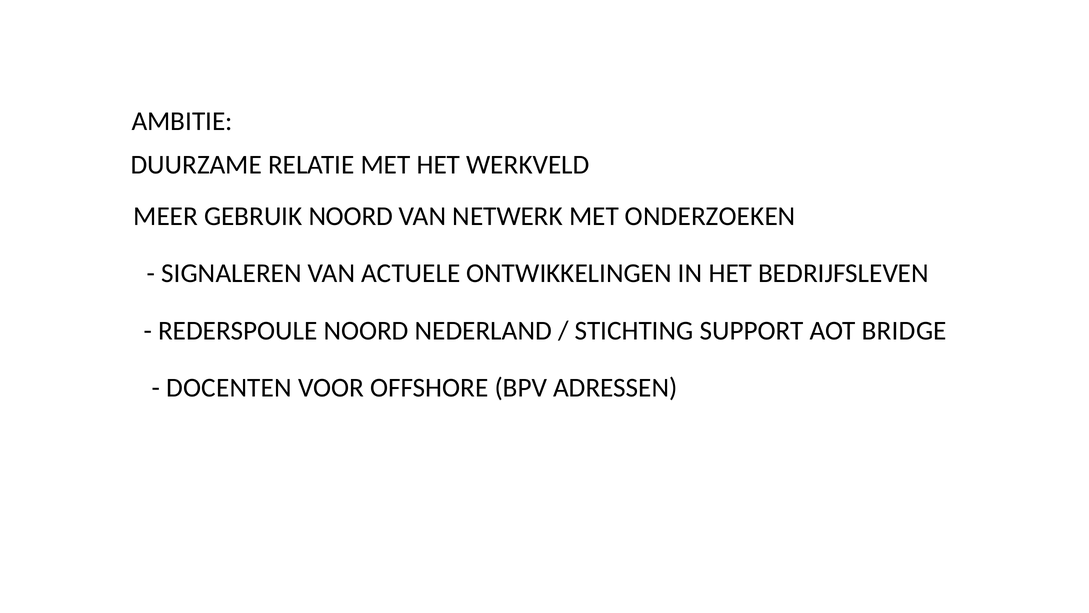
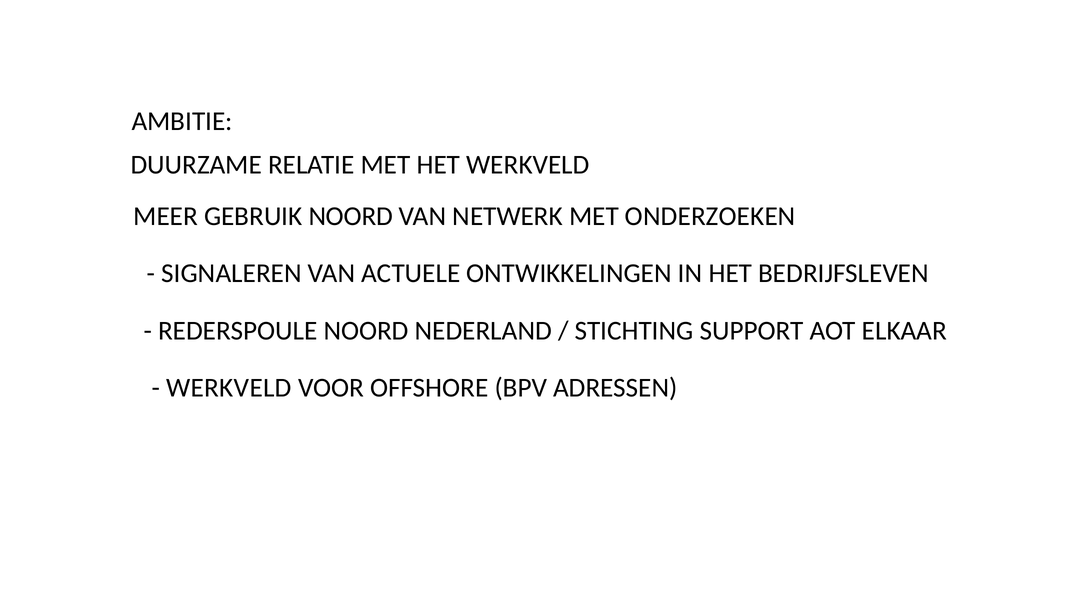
BRIDGE: BRIDGE -> ELKAAR
DOCENTEN at (229, 387): DOCENTEN -> WERKVELD
